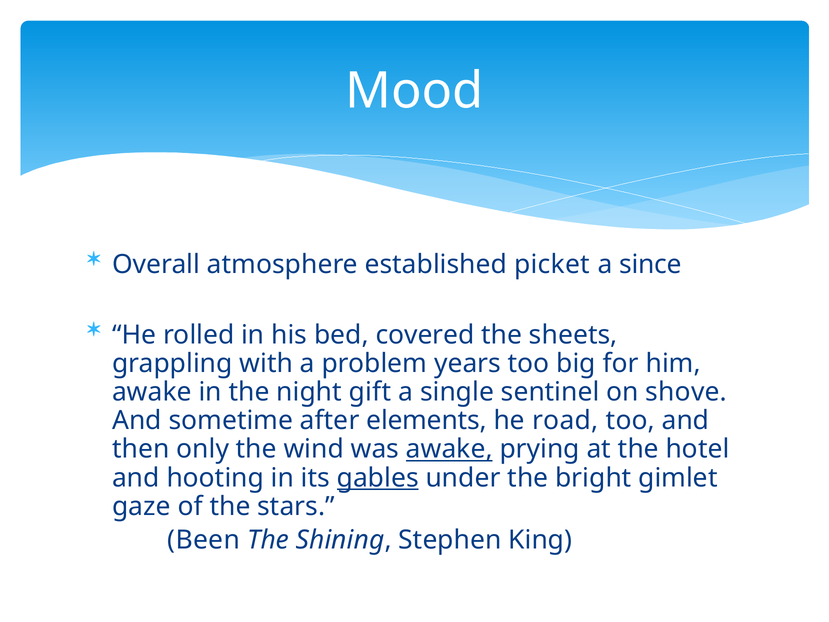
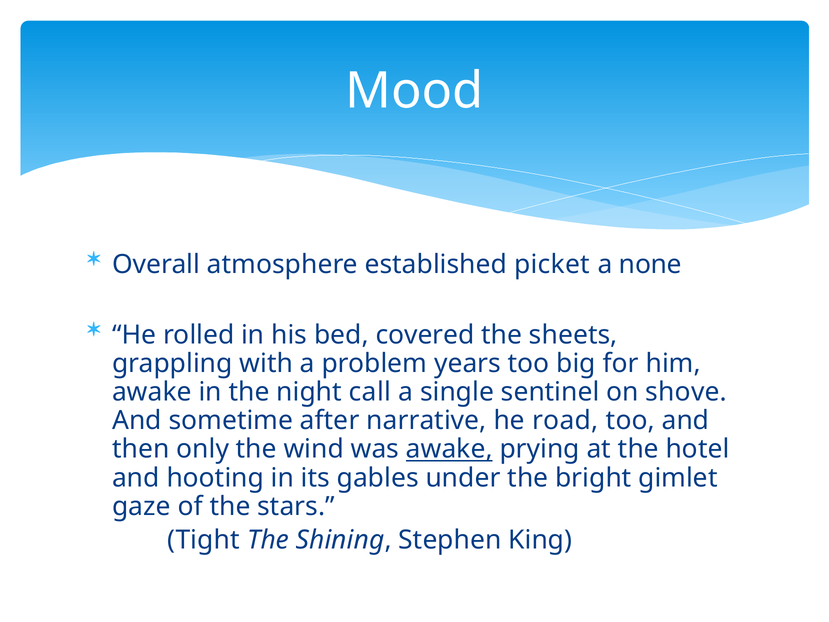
since: since -> none
gift: gift -> call
elements: elements -> narrative
gables underline: present -> none
Been: Been -> Tight
